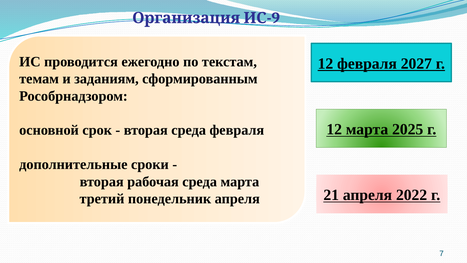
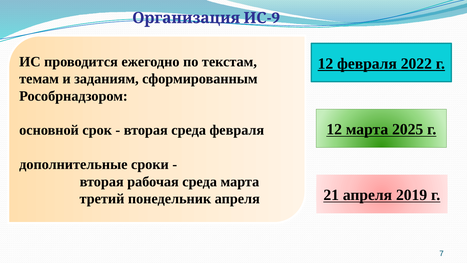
2027: 2027 -> 2022
2022: 2022 -> 2019
